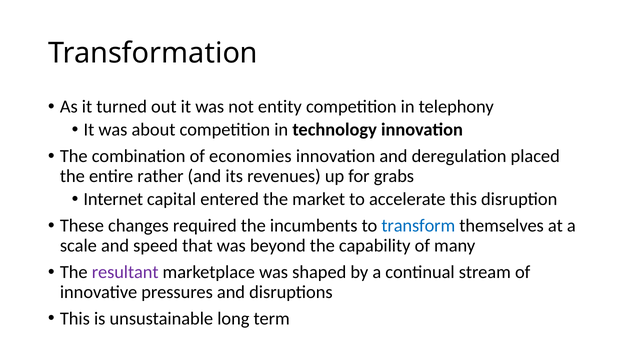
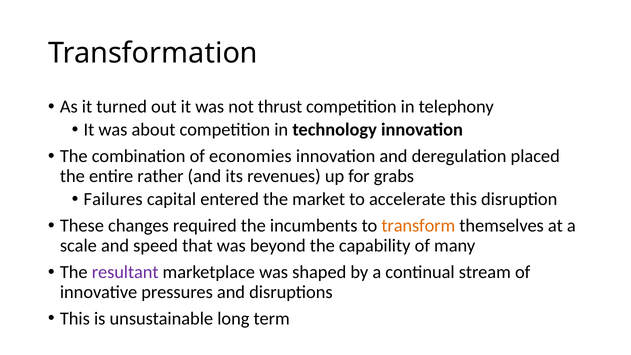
entity: entity -> thrust
Internet: Internet -> Failures
transform colour: blue -> orange
